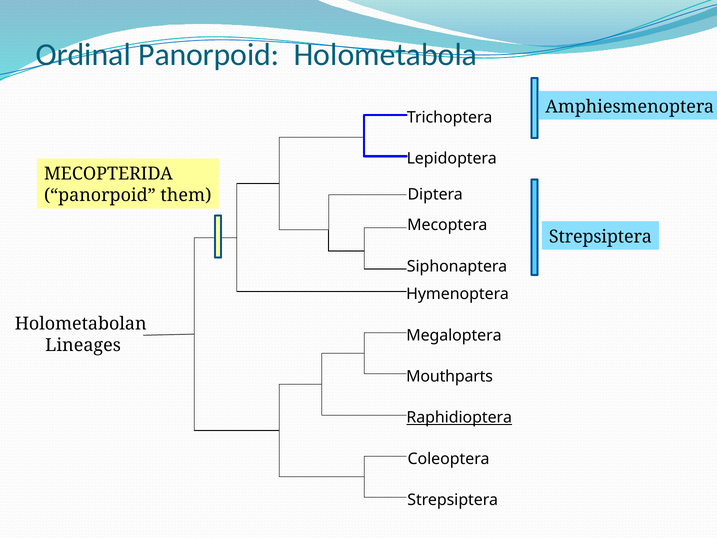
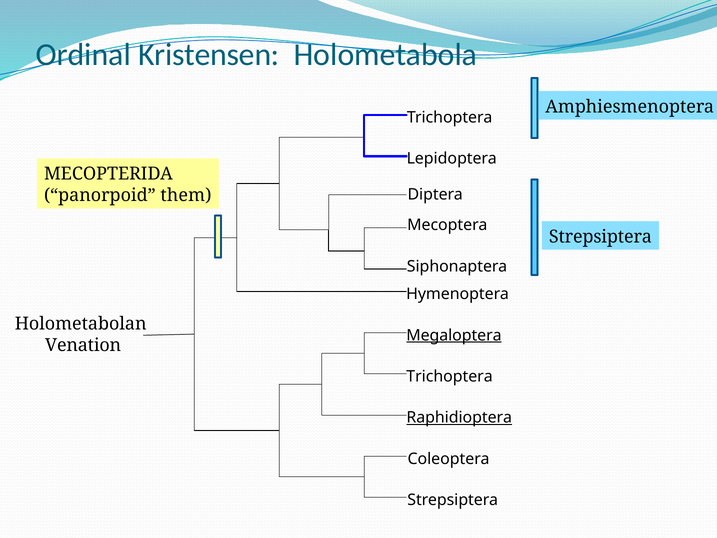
Ordinal Panorpoid: Panorpoid -> Kristensen
Megaloptera underline: none -> present
Lineages: Lineages -> Venation
Mouthparts at (450, 376): Mouthparts -> Trichoptera
